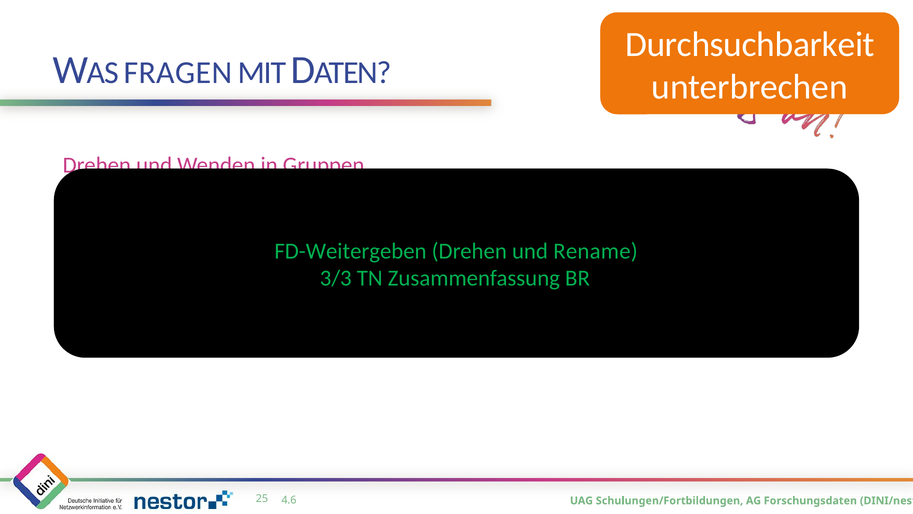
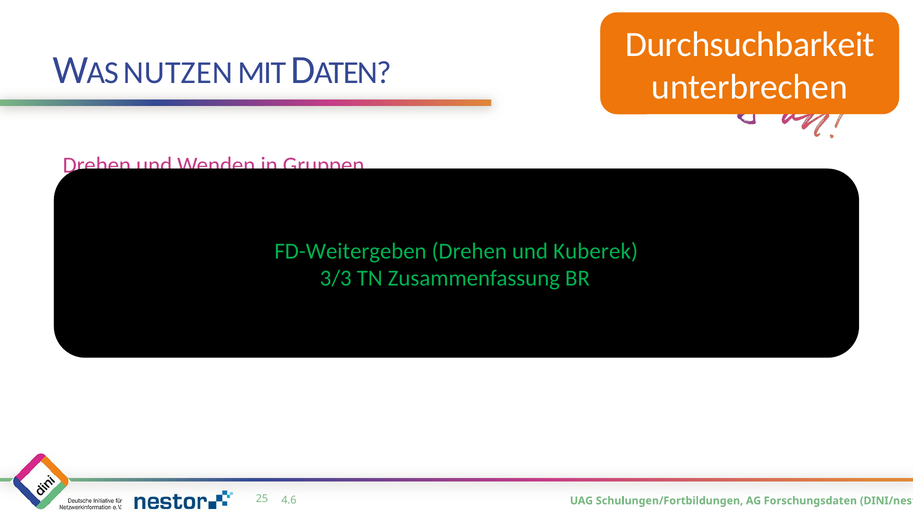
FRAGEN: FRAGEN -> NUTZEN
Rename: Rename -> Kuberek
